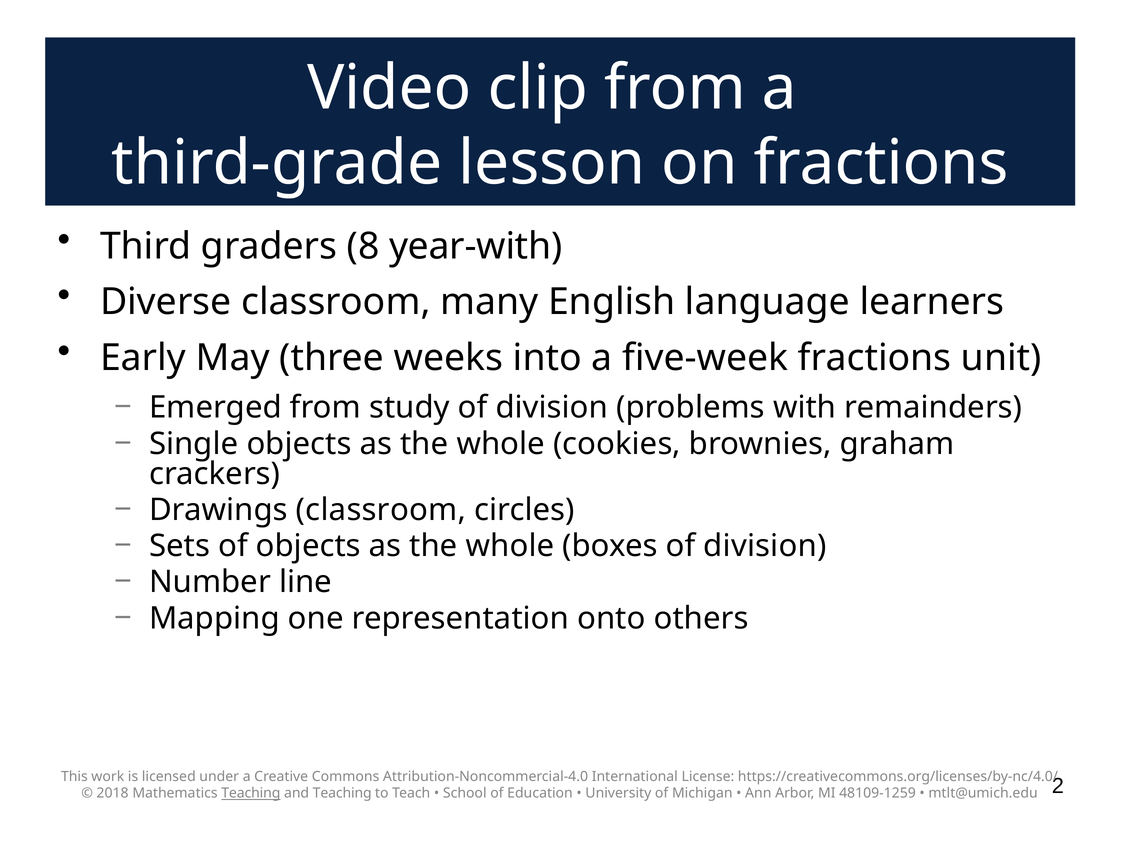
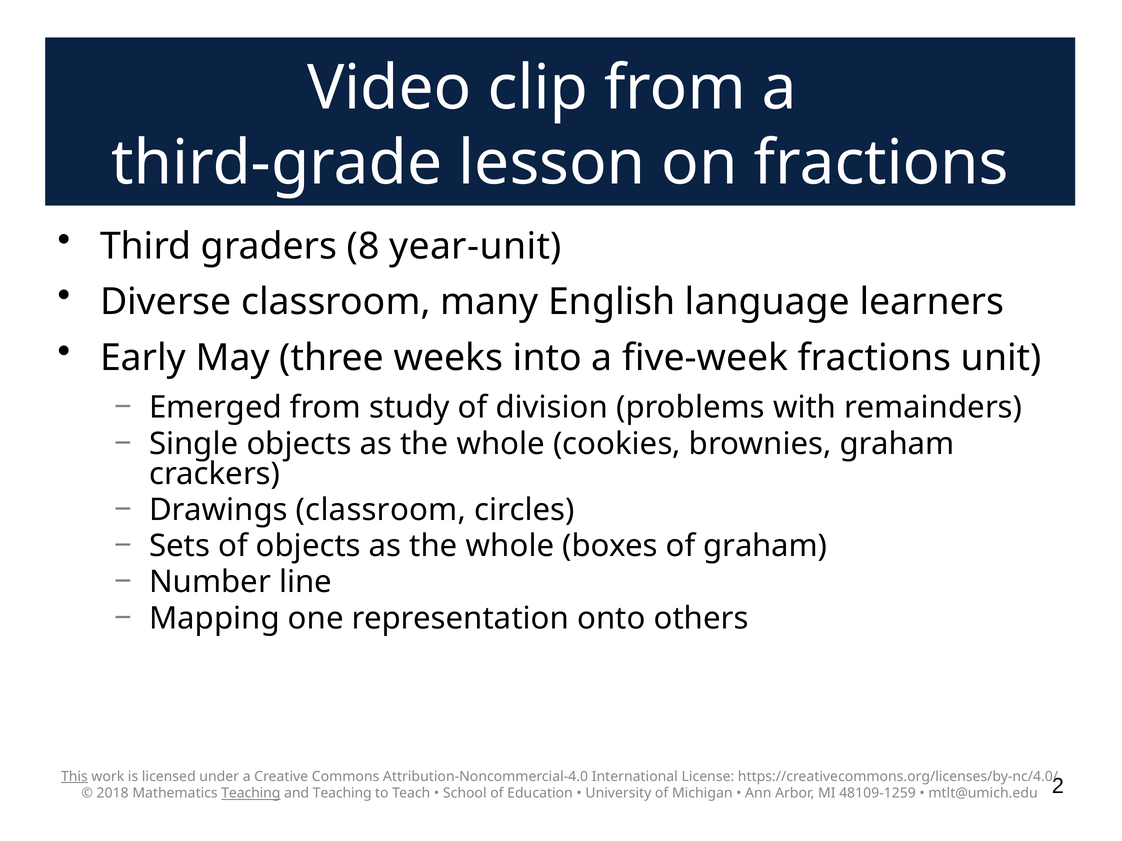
year-with: year-with -> year-unit
boxes of division: division -> graham
This underline: none -> present
